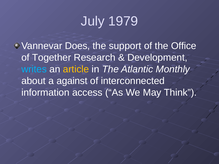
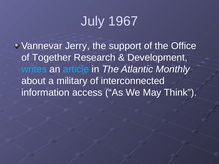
1979: 1979 -> 1967
Does: Does -> Jerry
article colour: yellow -> light blue
against: against -> military
